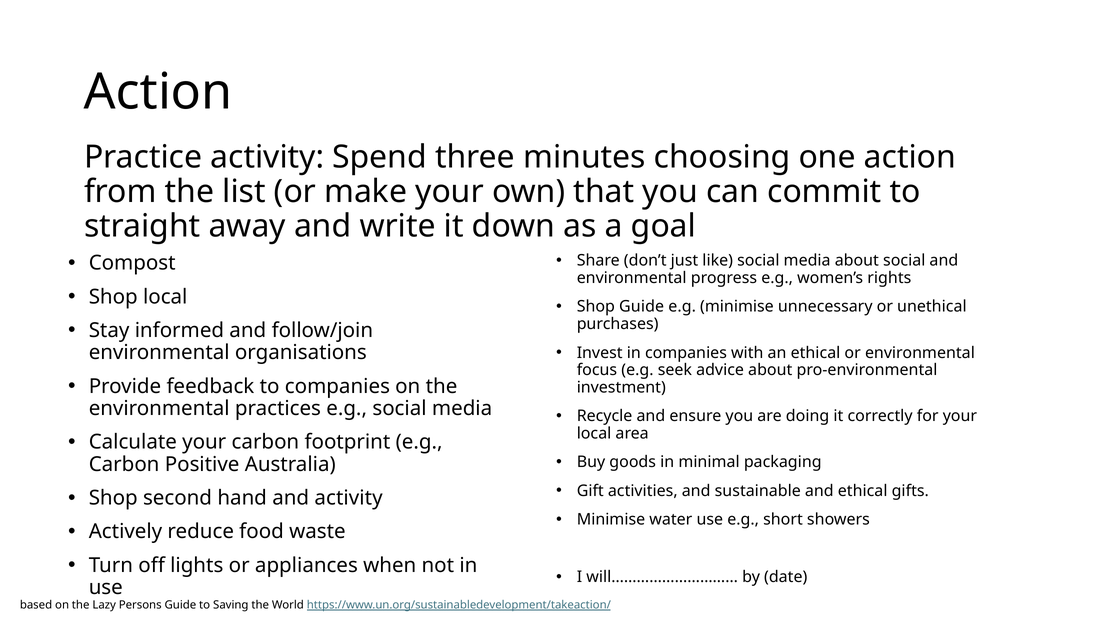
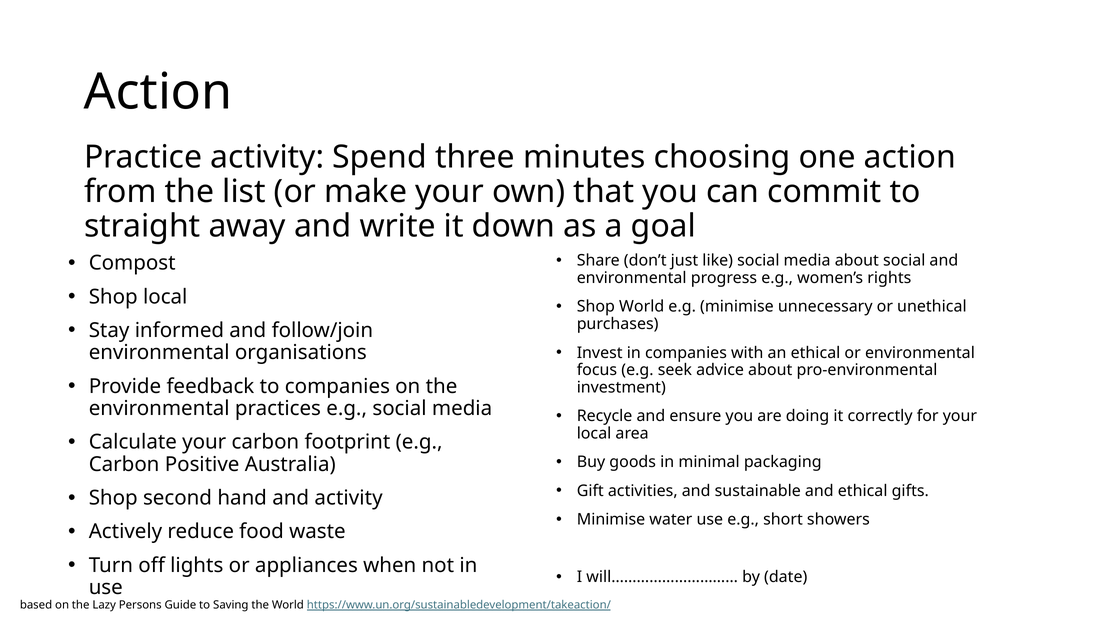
Shop Guide: Guide -> World
